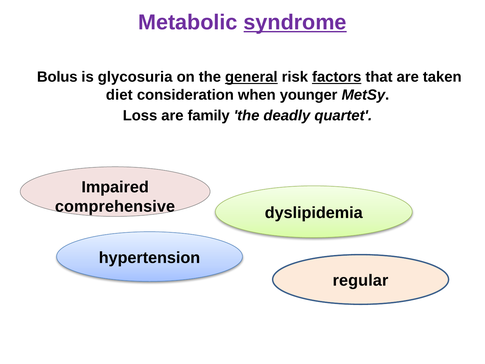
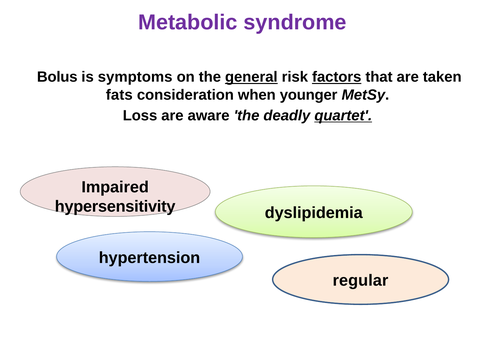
syndrome underline: present -> none
glycosuria: glycosuria -> symptoms
diet: diet -> fats
family: family -> aware
quartet underline: none -> present
comprehensive: comprehensive -> hypersensitivity
